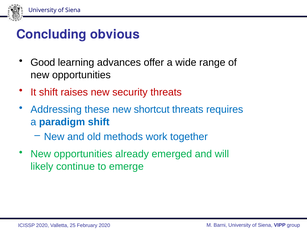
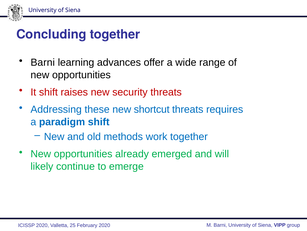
Concluding obvious: obvious -> together
Good at (43, 62): Good -> Barni
